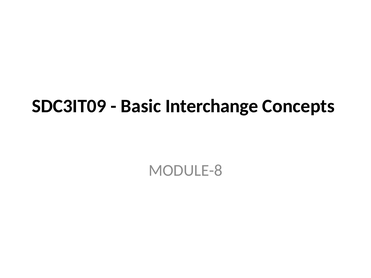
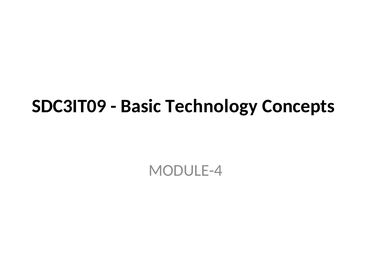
Interchange: Interchange -> Technology
MODULE-8: MODULE-8 -> MODULE-4
